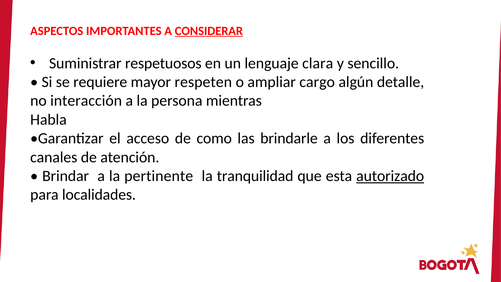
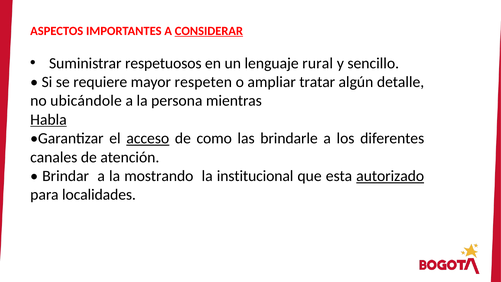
clara: clara -> rural
cargo: cargo -> tratar
interacción: interacción -> ubicándole
Habla underline: none -> present
acceso underline: none -> present
pertinente: pertinente -> mostrando
tranquilidad: tranquilidad -> institucional
